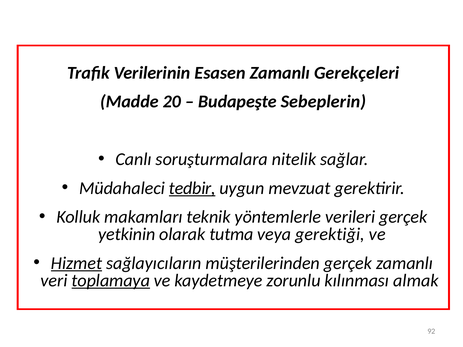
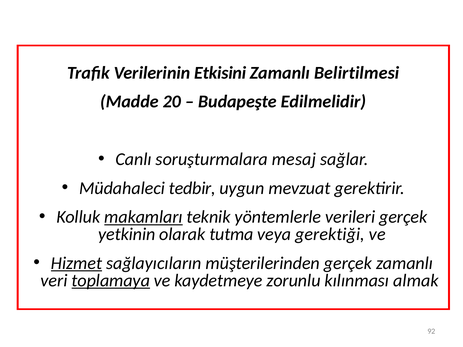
Esasen: Esasen -> Etkisini
Gerekçeleri: Gerekçeleri -> Belirtilmesi
Sebeplerin: Sebeplerin -> Edilmelidir
nitelik: nitelik -> mesaj
tedbir underline: present -> none
makamları underline: none -> present
